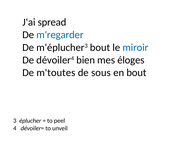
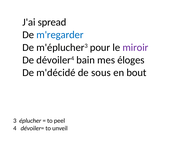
m'éplucher3 bout: bout -> pour
miroir colour: blue -> purple
bien: bien -> bain
m'toutes: m'toutes -> m'décidé
